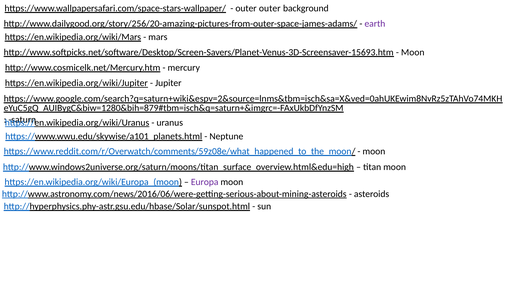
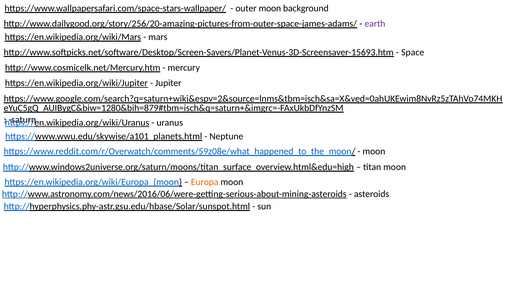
outer outer: outer -> moon
Moon at (413, 52): Moon -> Space
Europa colour: purple -> orange
